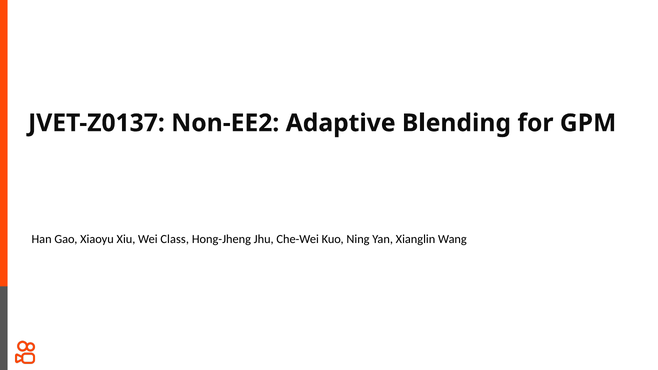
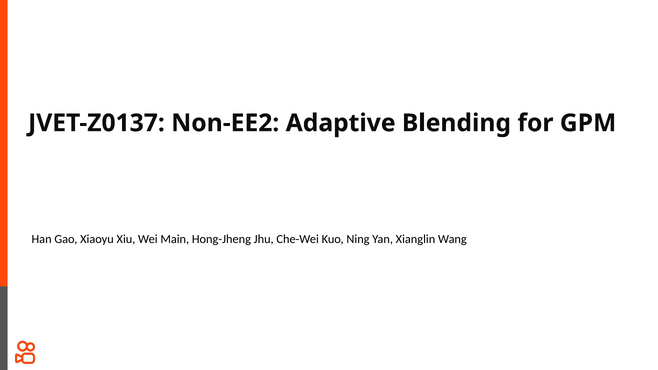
Class: Class -> Main
